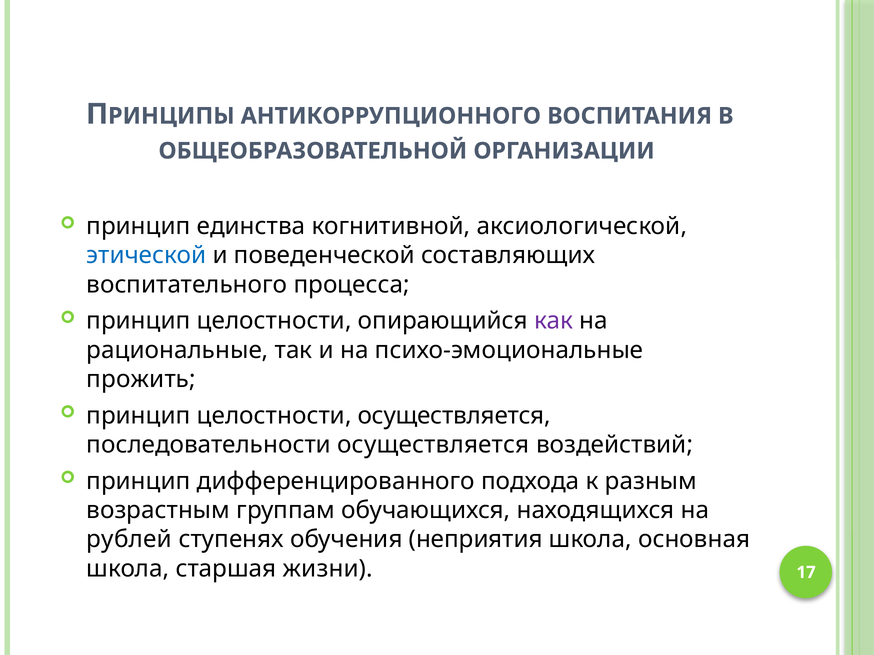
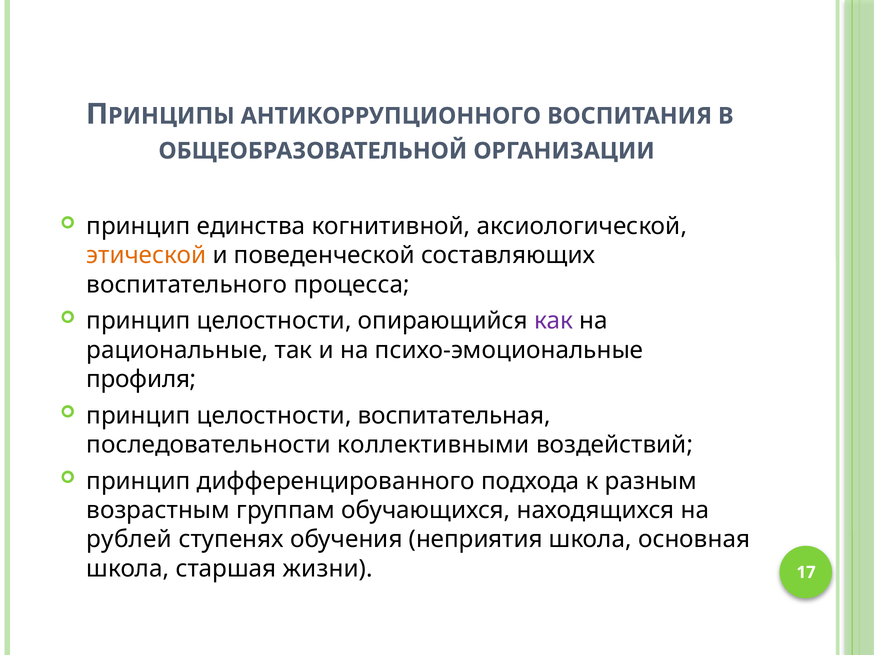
этической colour: blue -> orange
прожить: прожить -> профиля
целостности осуществляется: осуществляется -> воспитательная
последовательности осуществляется: осуществляется -> коллективными
